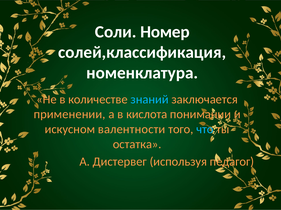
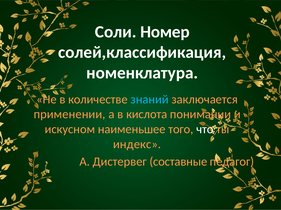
валентности: валентности -> наименьшее
что colour: light blue -> white
остатка: остатка -> индекс
используя: используя -> составные
